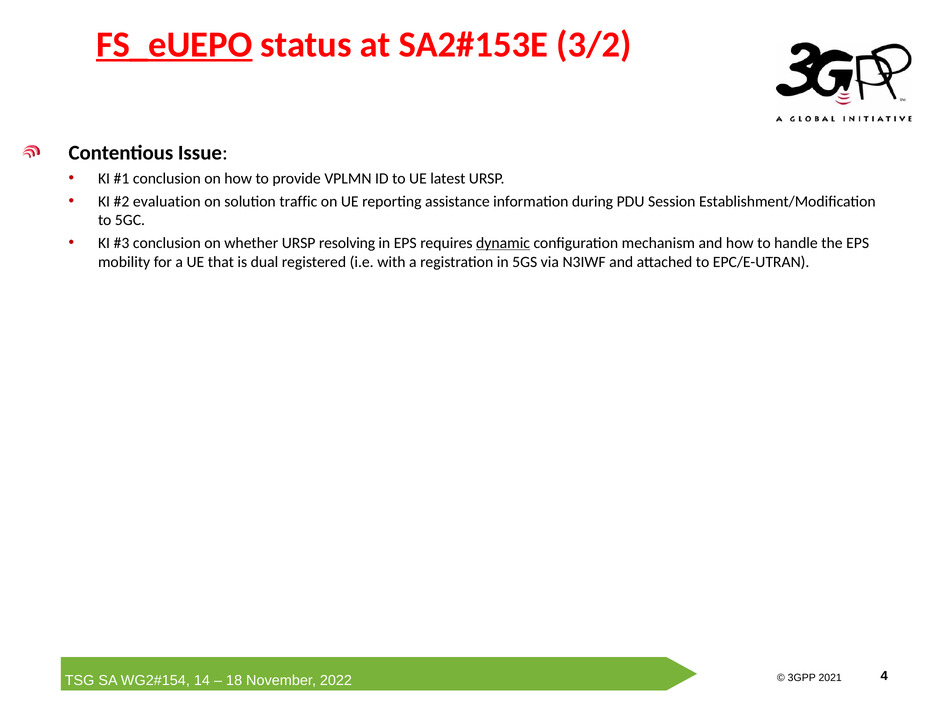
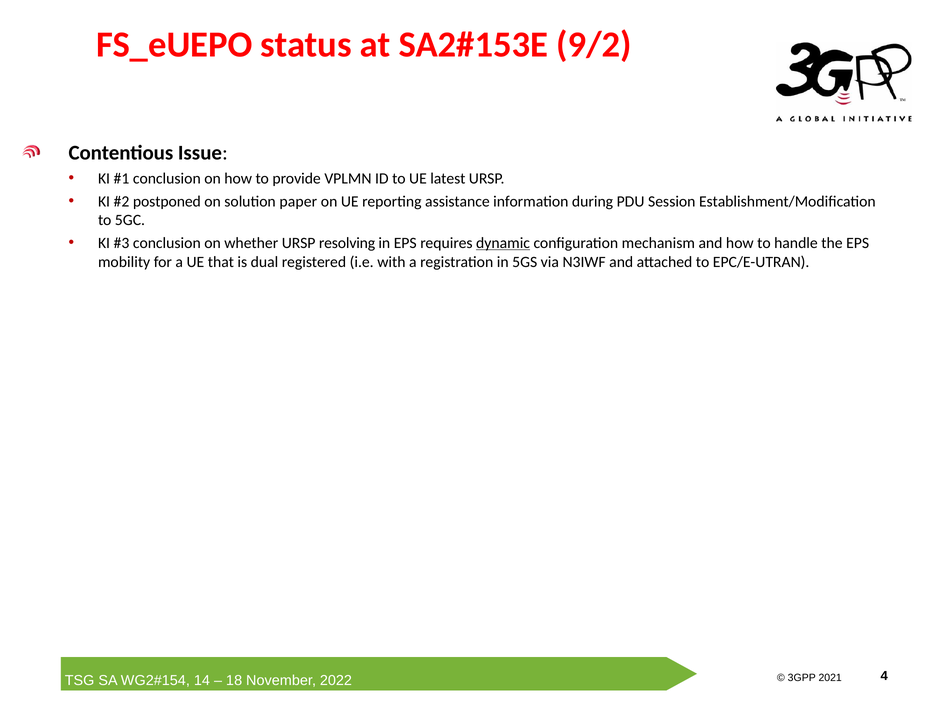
FS_eUEPO underline: present -> none
3/2: 3/2 -> 9/2
evaluation: evaluation -> postponed
traffic: traffic -> paper
